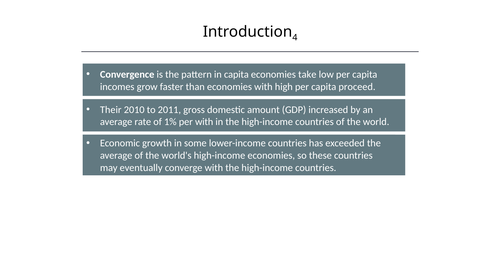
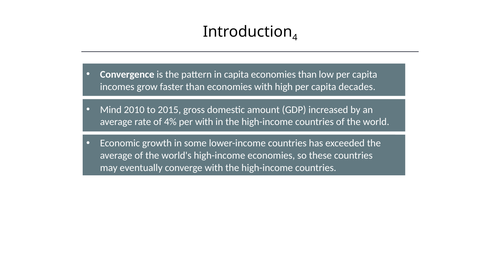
economies take: take -> than
proceed: proceed -> decades
Their: Their -> Mind
2011: 2011 -> 2015
1%: 1% -> 4%
